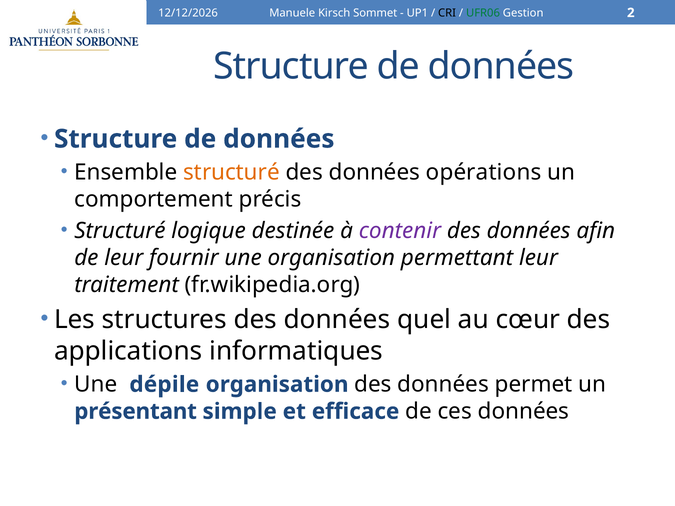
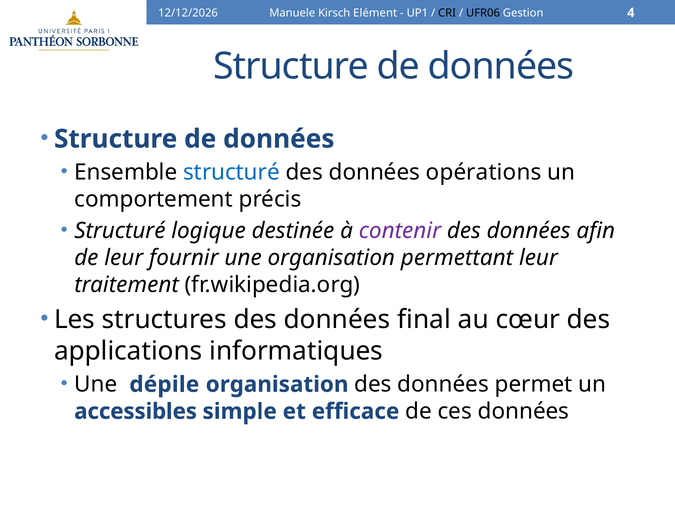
Sommet: Sommet -> Elément
UFR06 colour: green -> black
2: 2 -> 4
structuré at (231, 173) colour: orange -> blue
quel: quel -> final
présentant: présentant -> accessibles
